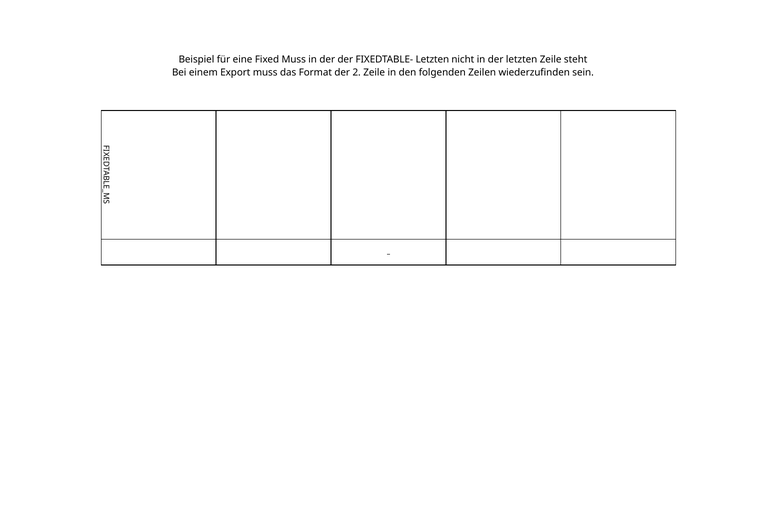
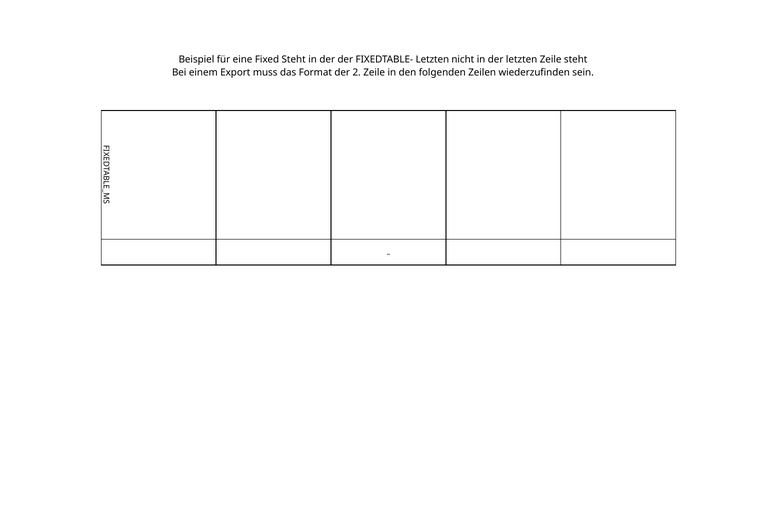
Fixed Muss: Muss -> Steht
